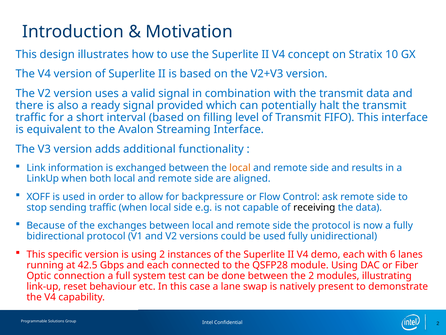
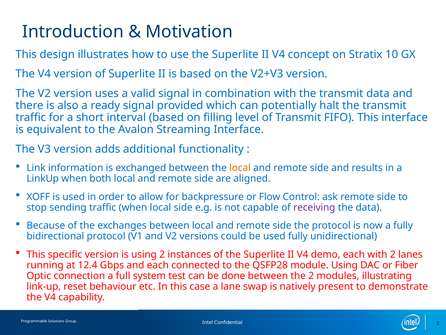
receiving colour: black -> purple
with 6: 6 -> 2
42.5: 42.5 -> 12.4
